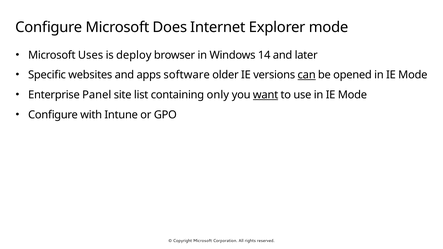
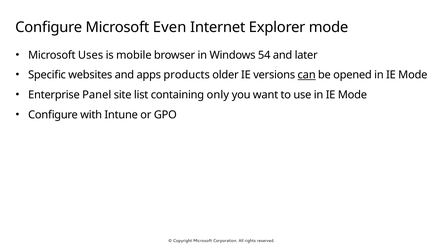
Does: Does -> Even
deploy: deploy -> mobile
14: 14 -> 54
software: software -> products
want underline: present -> none
